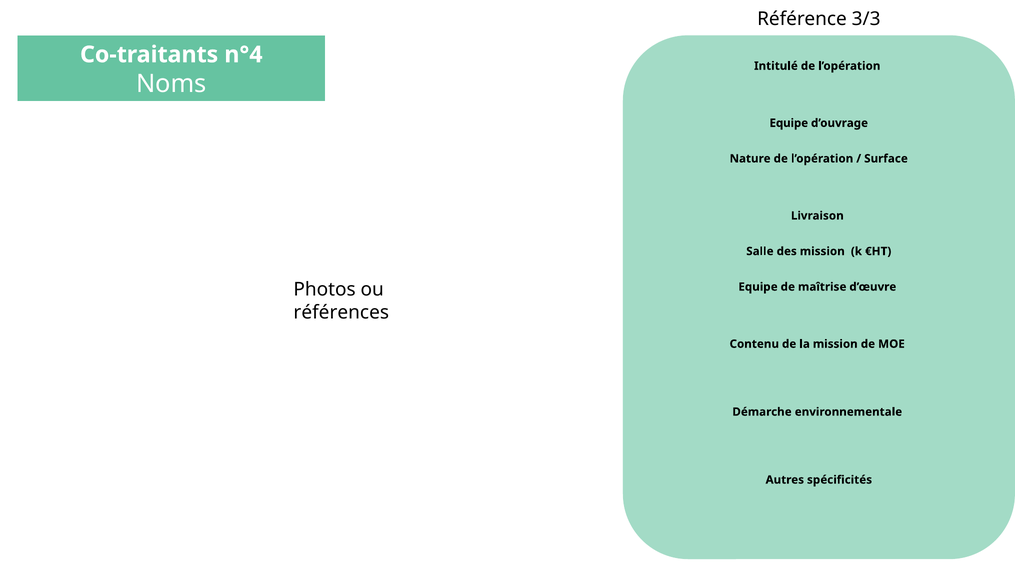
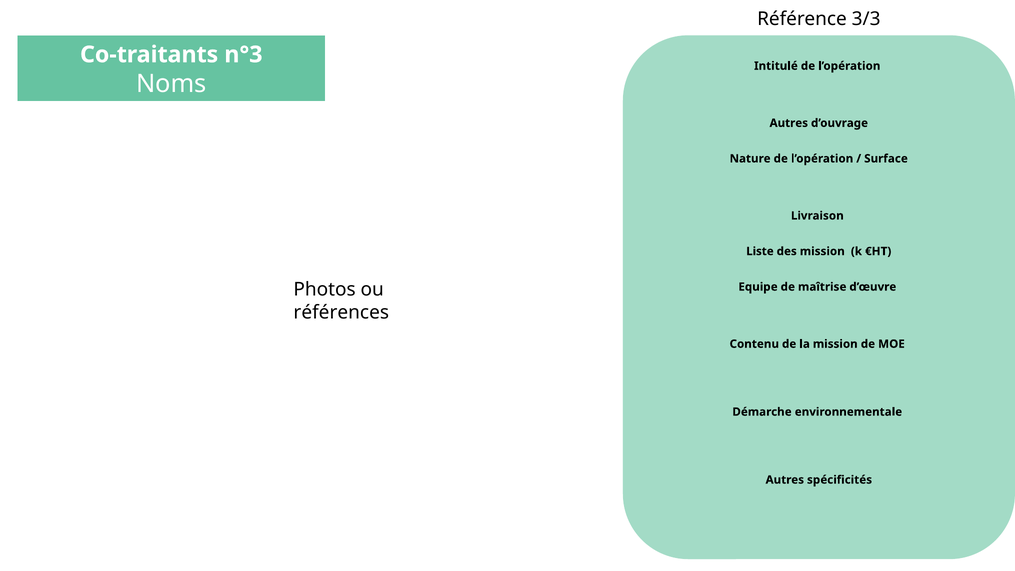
n°4: n°4 -> n°3
Equipe at (789, 123): Equipe -> Autres
Salle: Salle -> Liste
